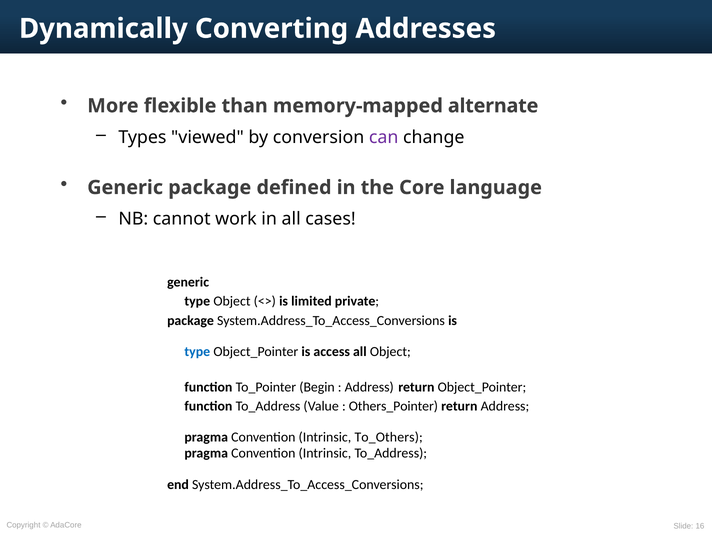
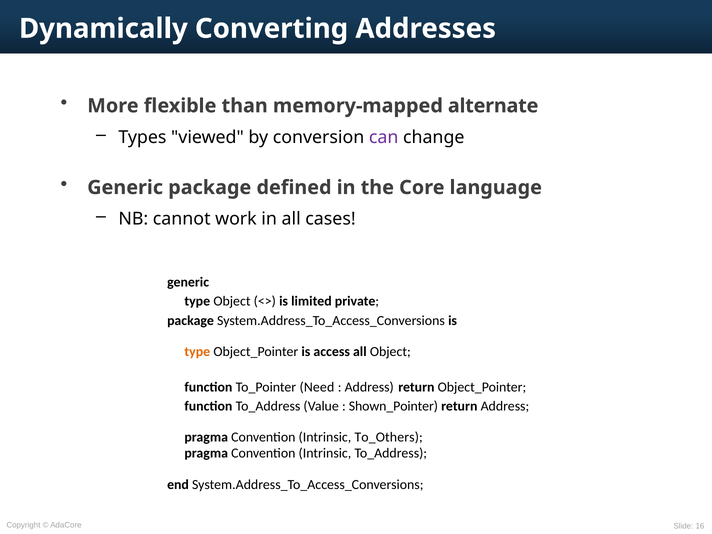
type at (197, 352) colour: blue -> orange
Begin: Begin -> Need
Others_Pointer: Others_Pointer -> Shown_Pointer
